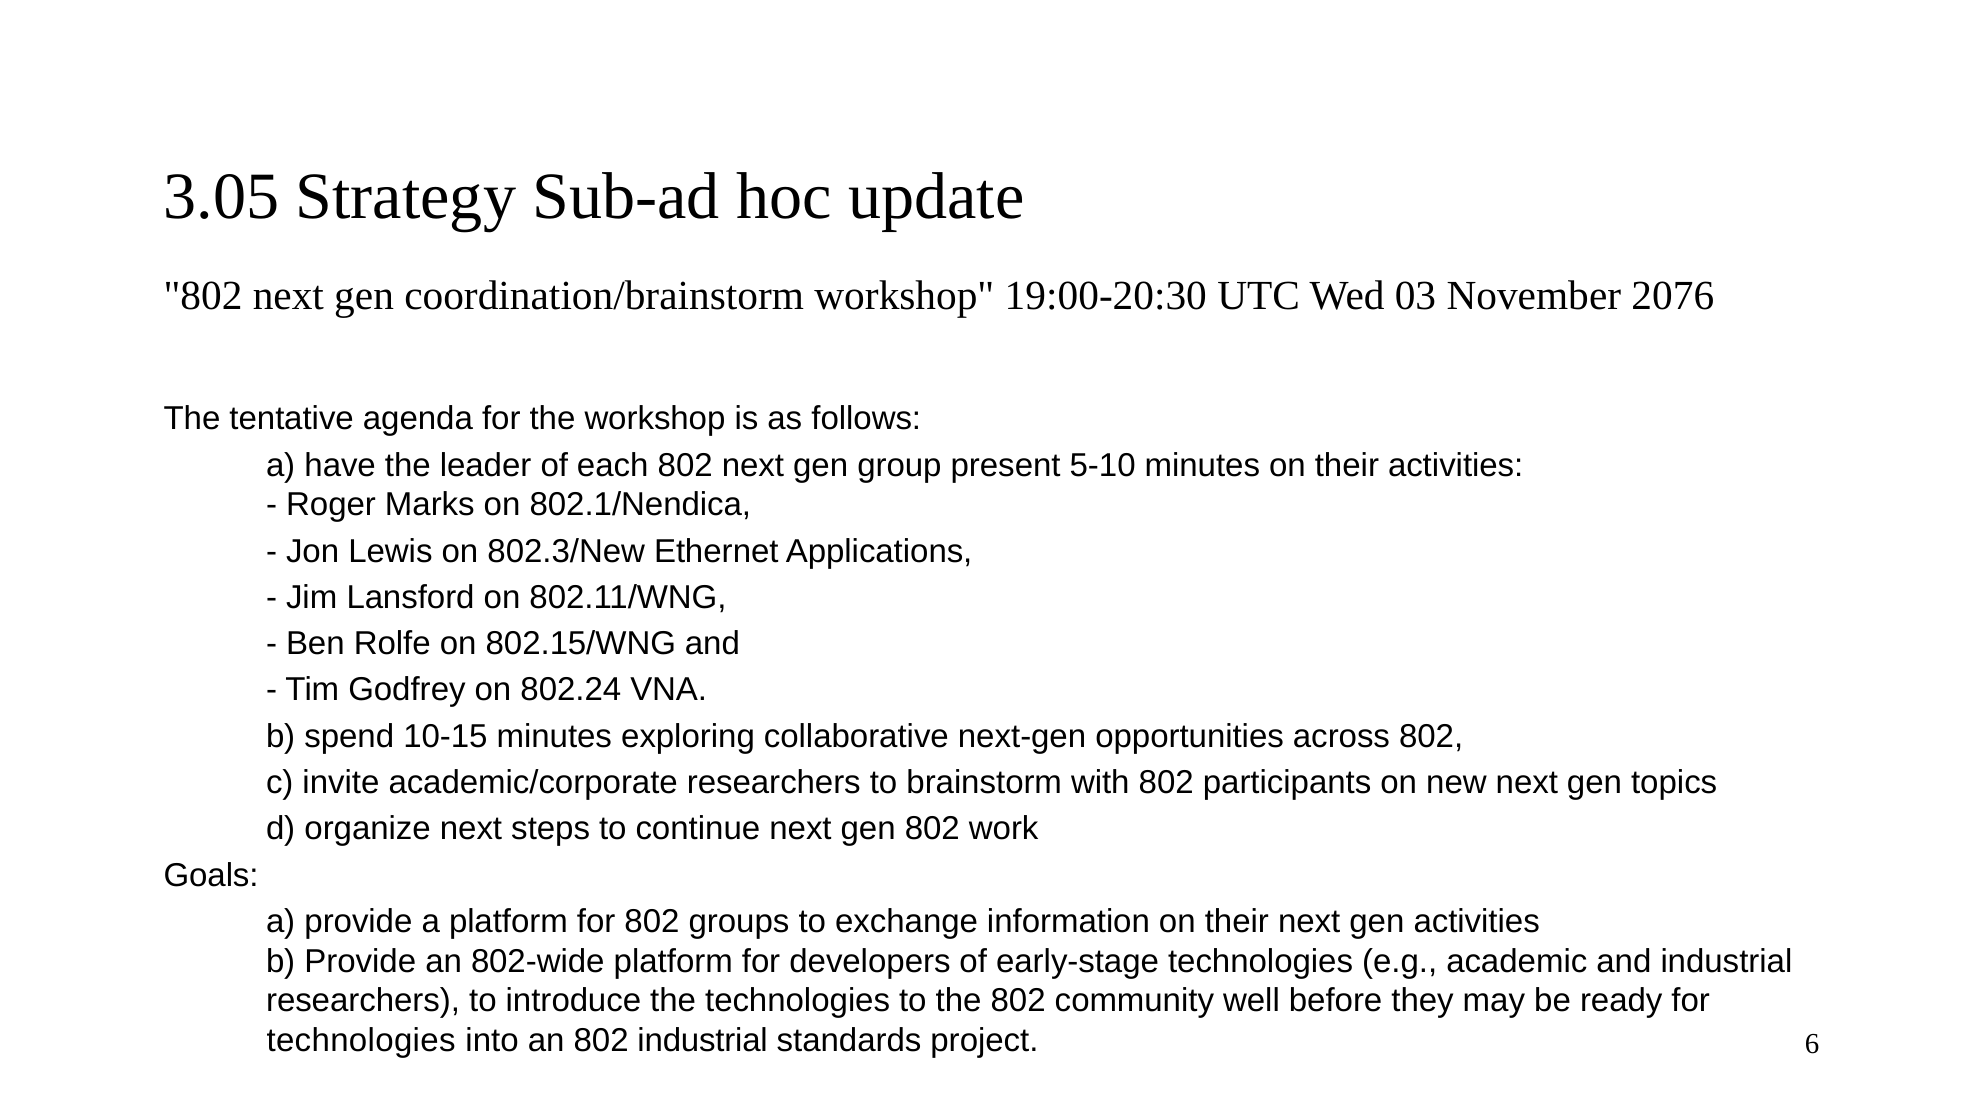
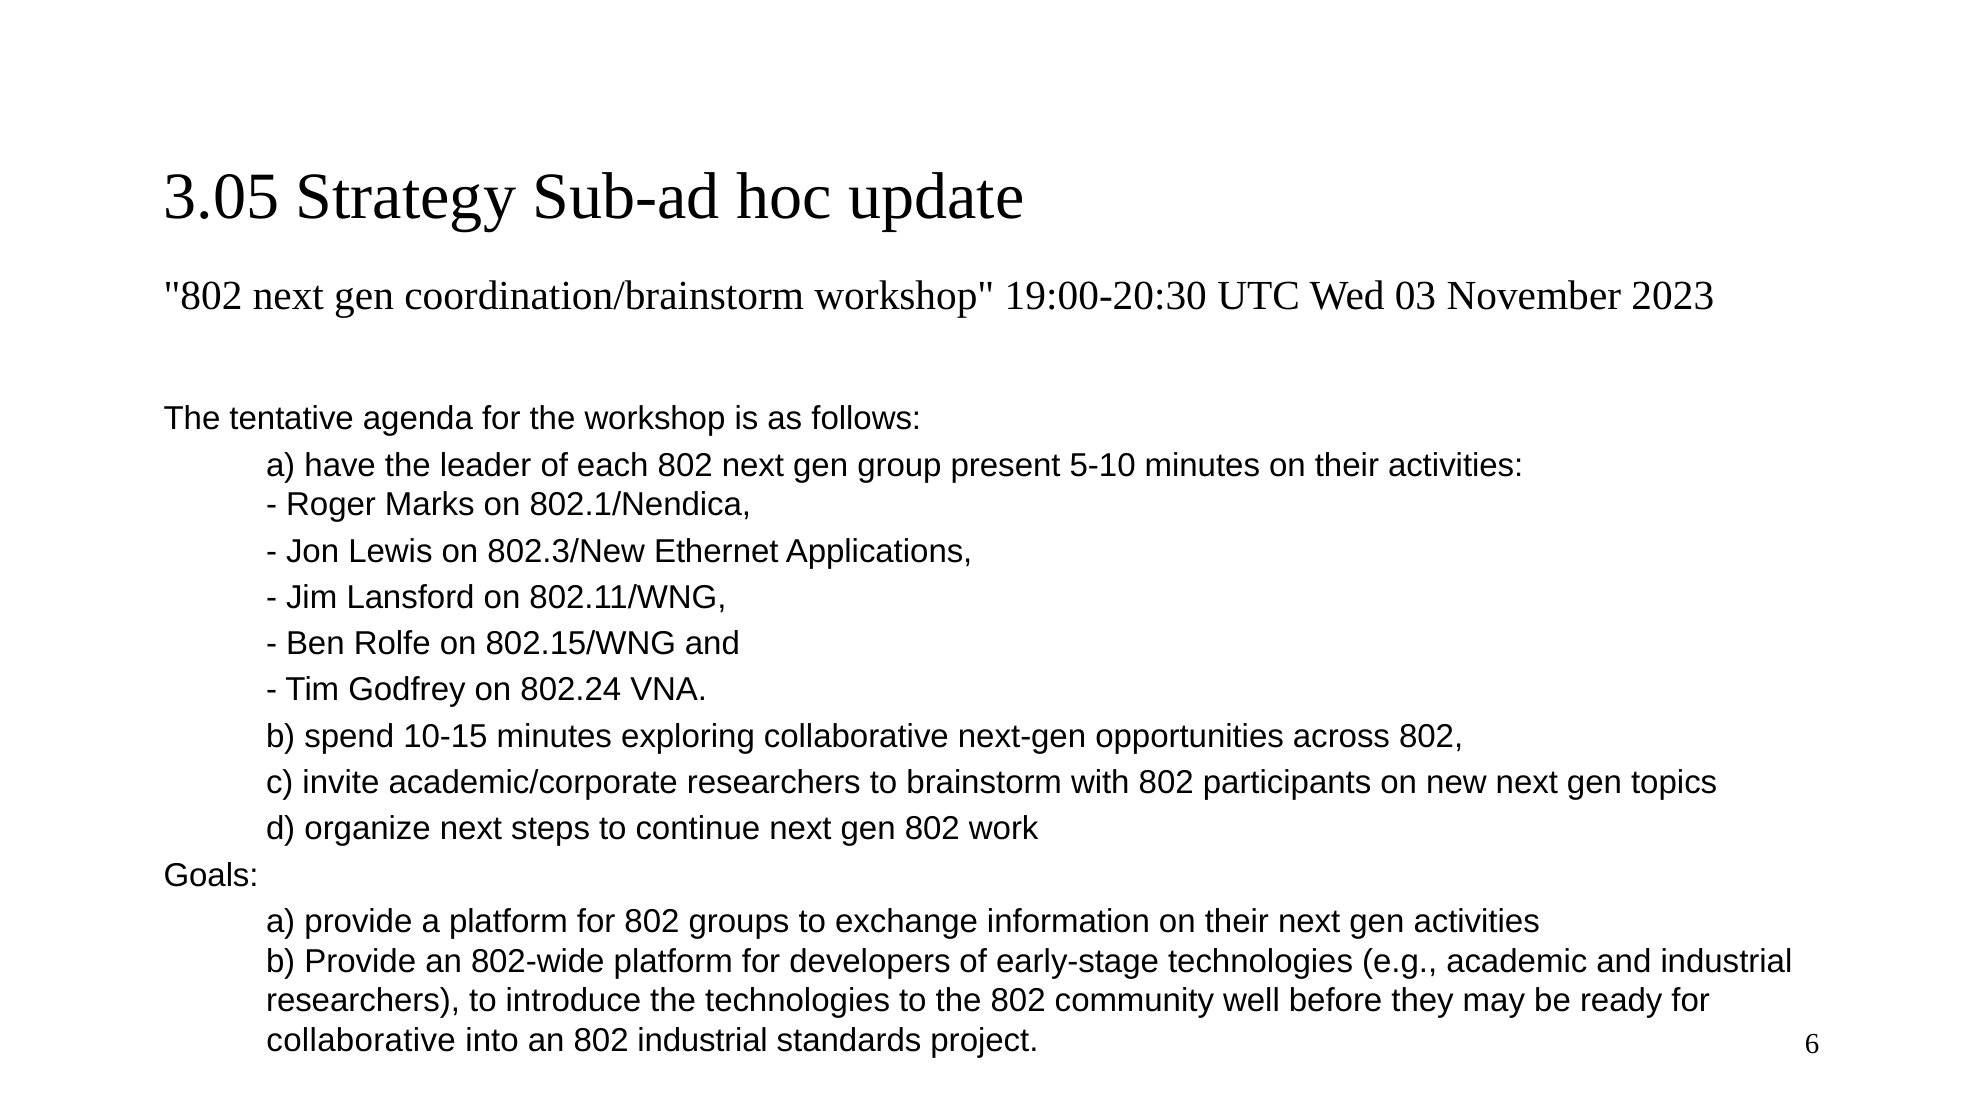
2076: 2076 -> 2023
technologies at (361, 1040): technologies -> collaborative
